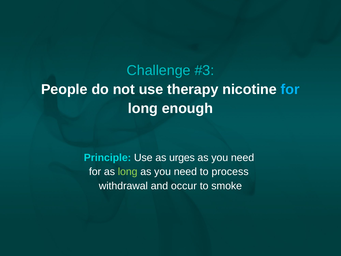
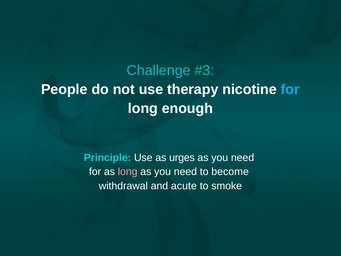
long at (128, 172) colour: light green -> pink
process: process -> become
occur: occur -> acute
